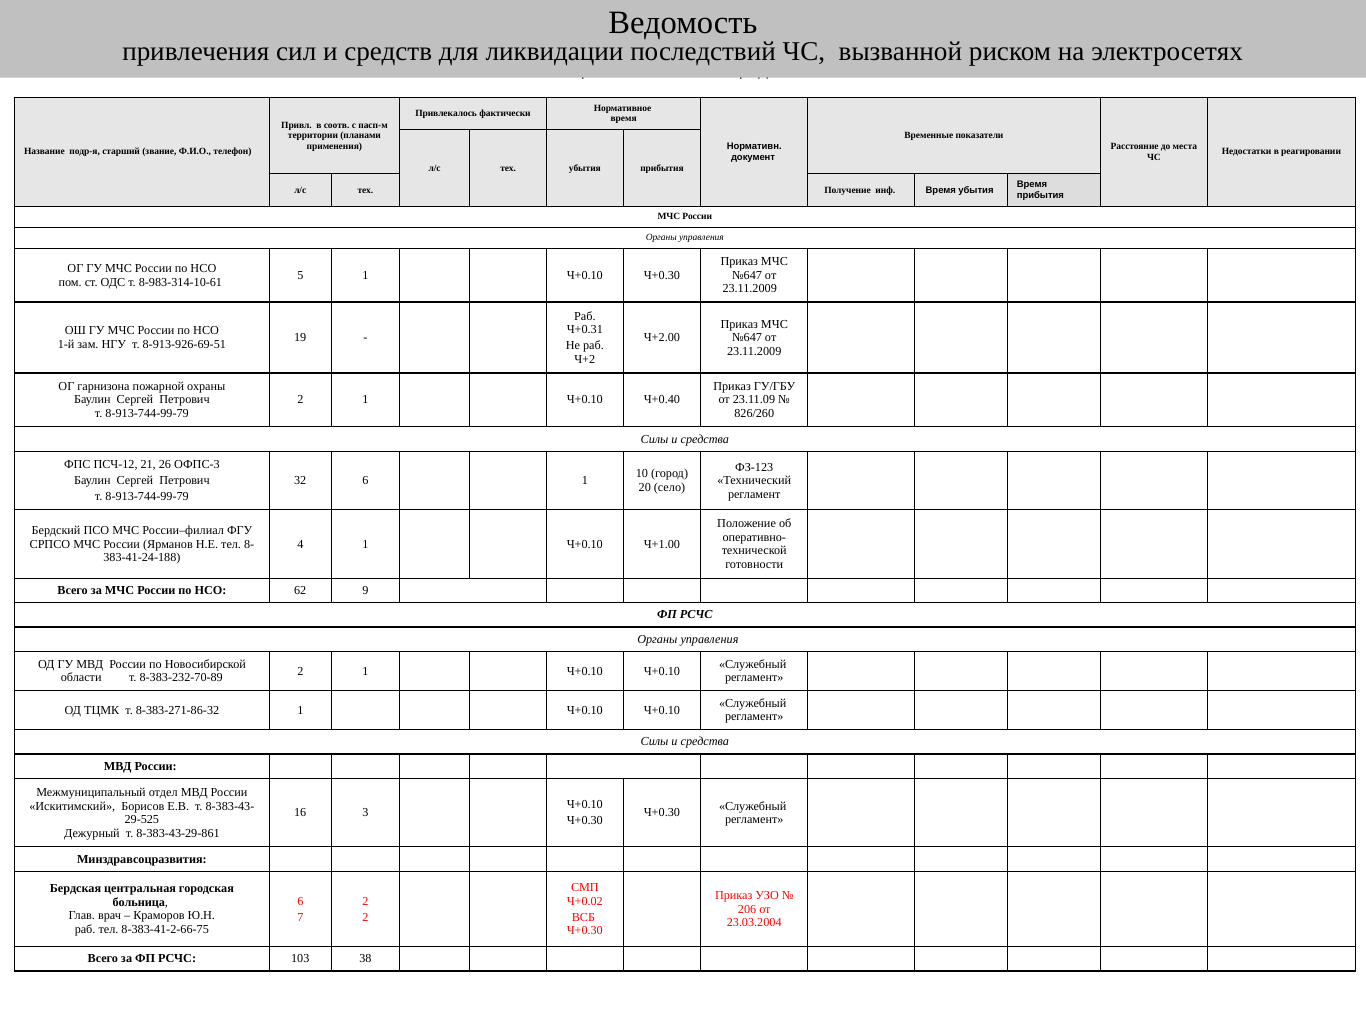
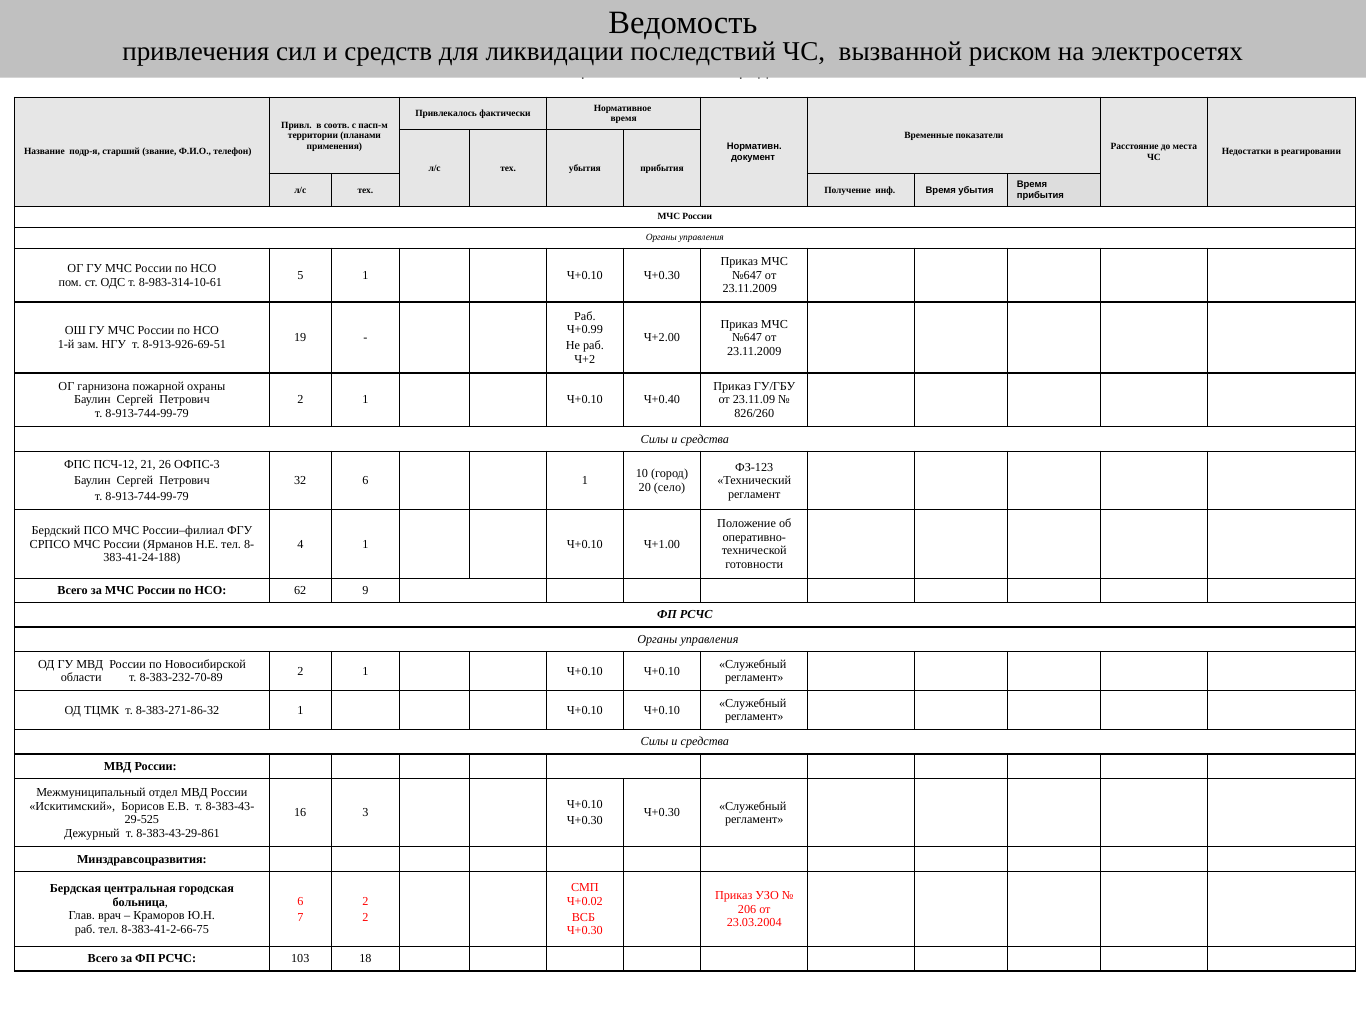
Ч+0.31: Ч+0.31 -> Ч+0.99
38: 38 -> 18
